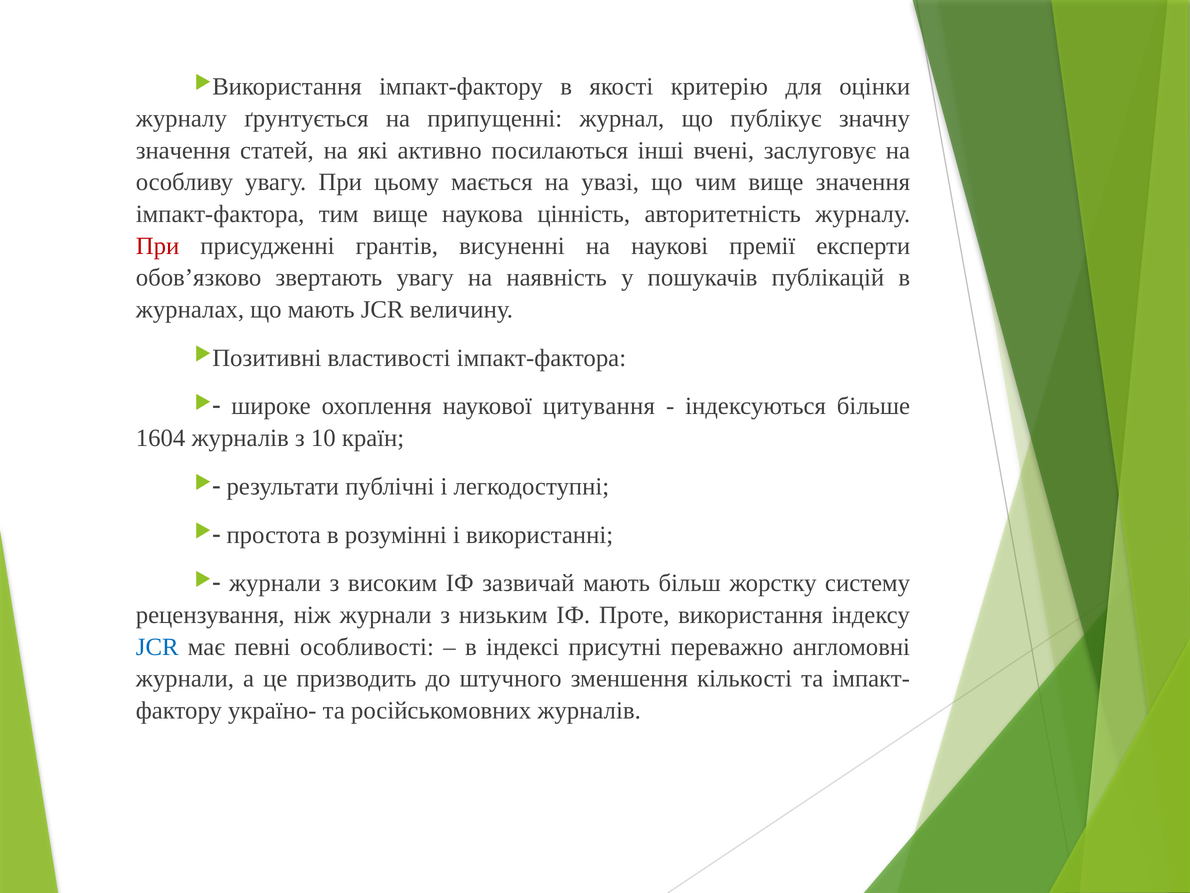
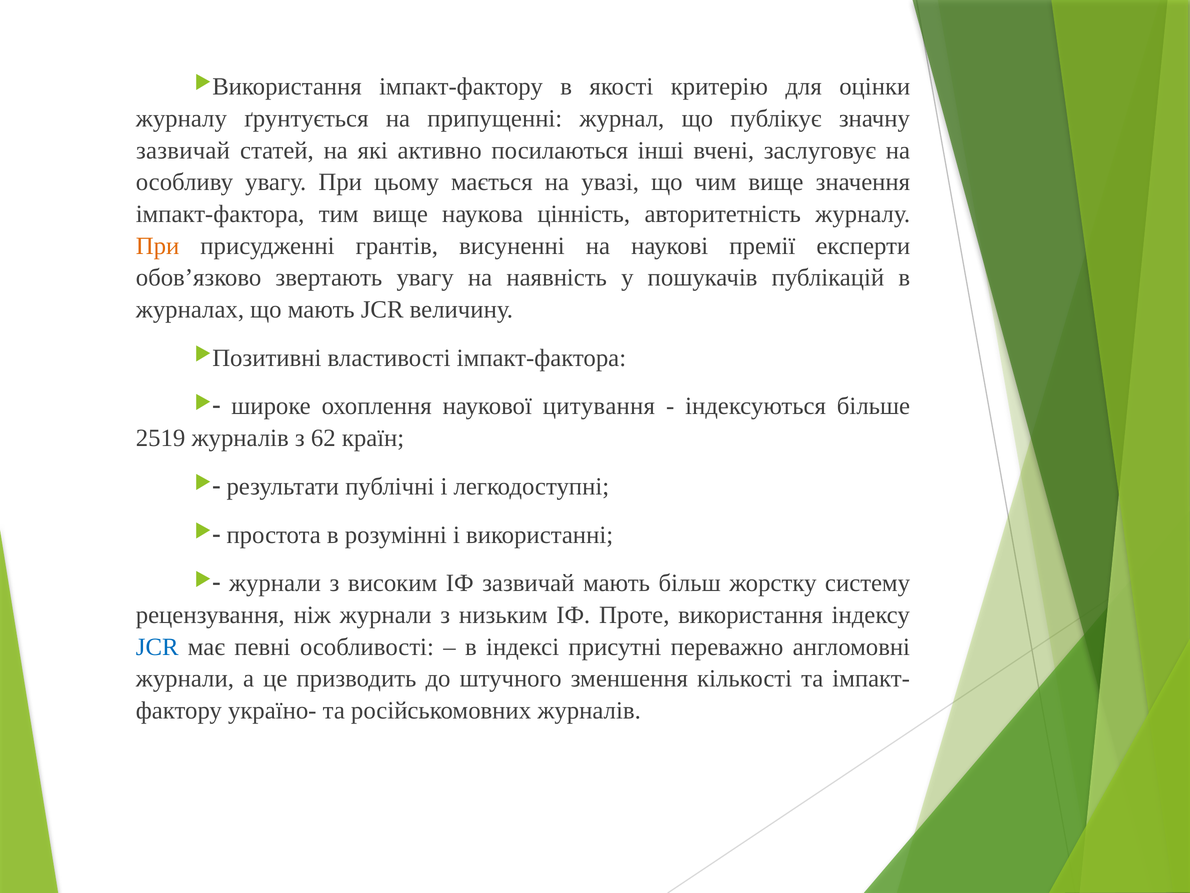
значення at (183, 150): значення -> зазвичай
При at (158, 246) colour: red -> orange
1604: 1604 -> 2519
10: 10 -> 62
